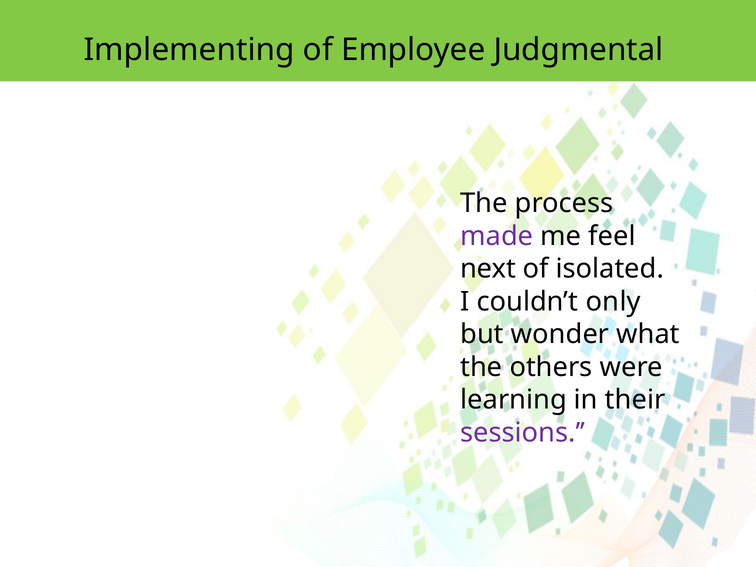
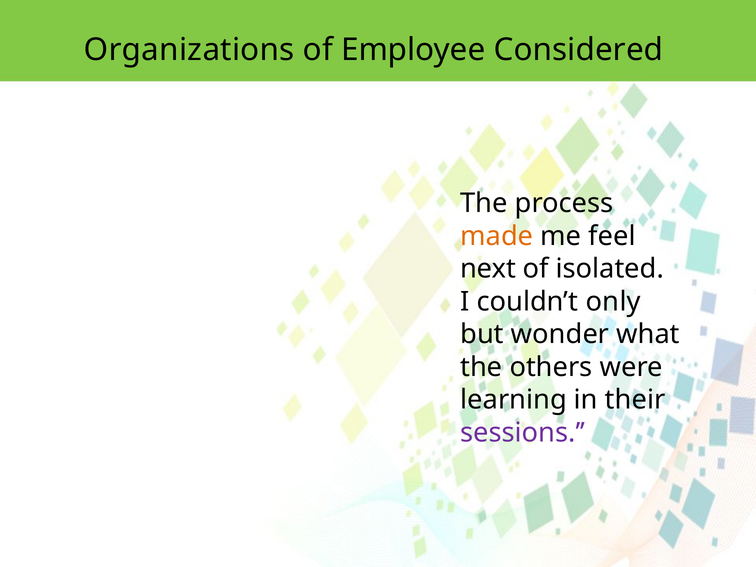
Implementing: Implementing -> Organizations
Judgmental: Judgmental -> Considered
made colour: purple -> orange
